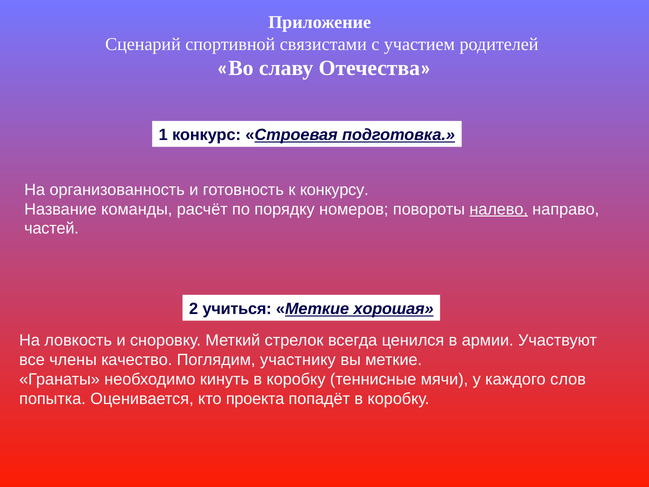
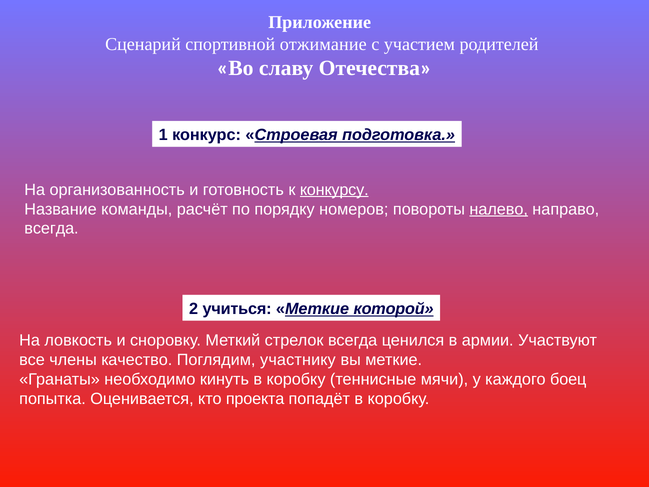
связистами: связистами -> отжимание
конкурсу underline: none -> present
частей at (52, 229): частей -> всегда
хорошая: хорошая -> которой
слов: слов -> боец
